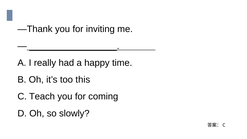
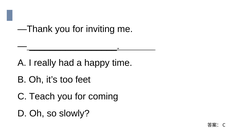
this: this -> feet
